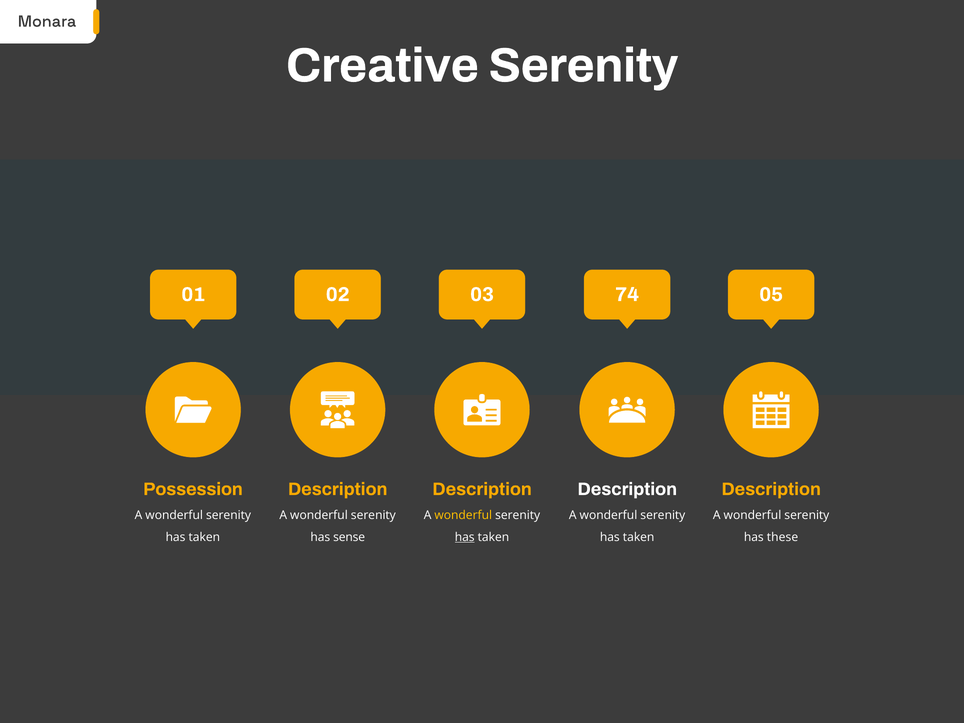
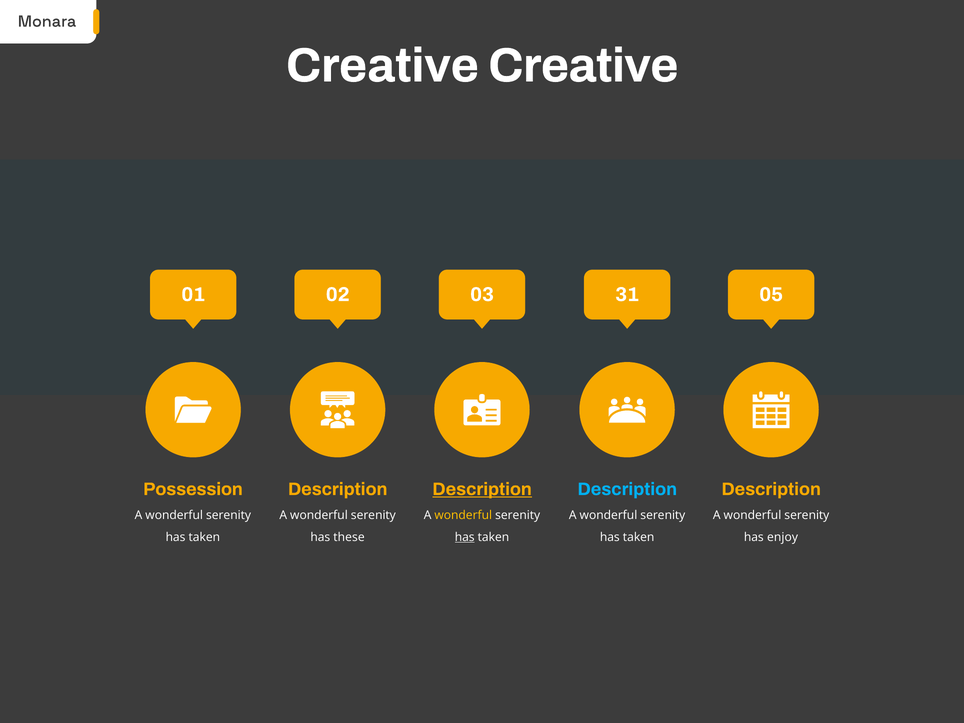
Creative Serenity: Serenity -> Creative
74: 74 -> 31
Description at (482, 489) underline: none -> present
Description at (627, 489) colour: white -> light blue
sense: sense -> these
these: these -> enjoy
